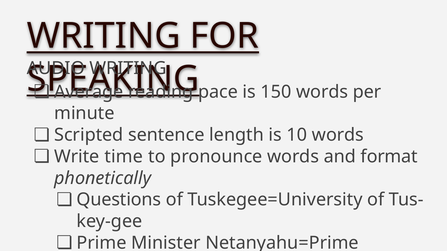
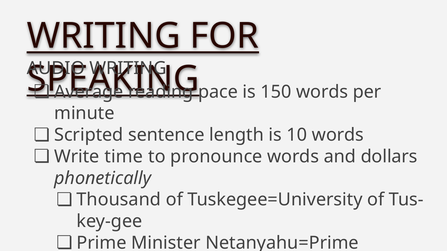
and format: format -> dollars
Questions at (119, 200): Questions -> Thousand
